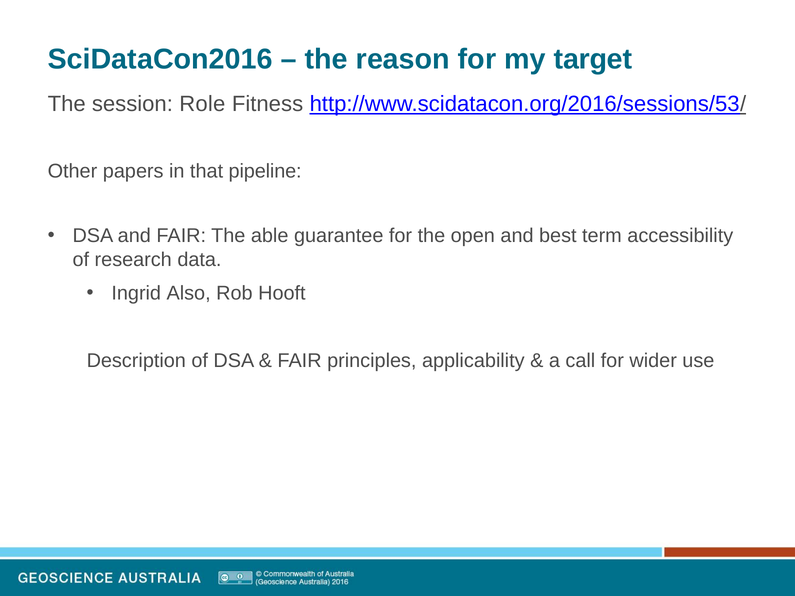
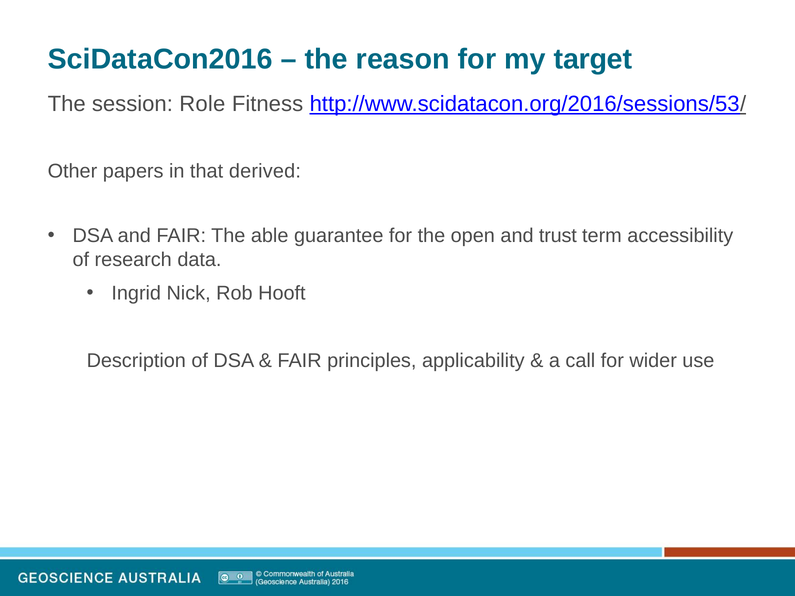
pipeline: pipeline -> derived
best: best -> trust
Also: Also -> Nick
